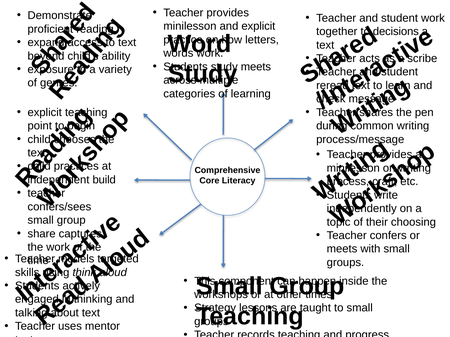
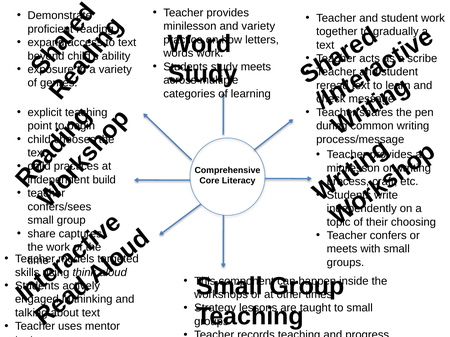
and explicit: explicit -> variety
decisions: decisions -> gradually
